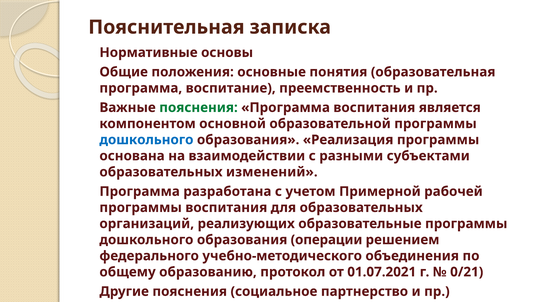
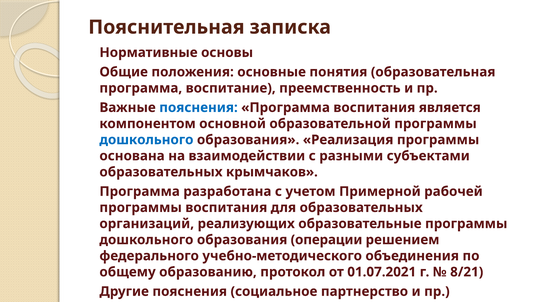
пояснения at (198, 108) colour: green -> blue
изменений: изменений -> крымчаков
0/21: 0/21 -> 8/21
